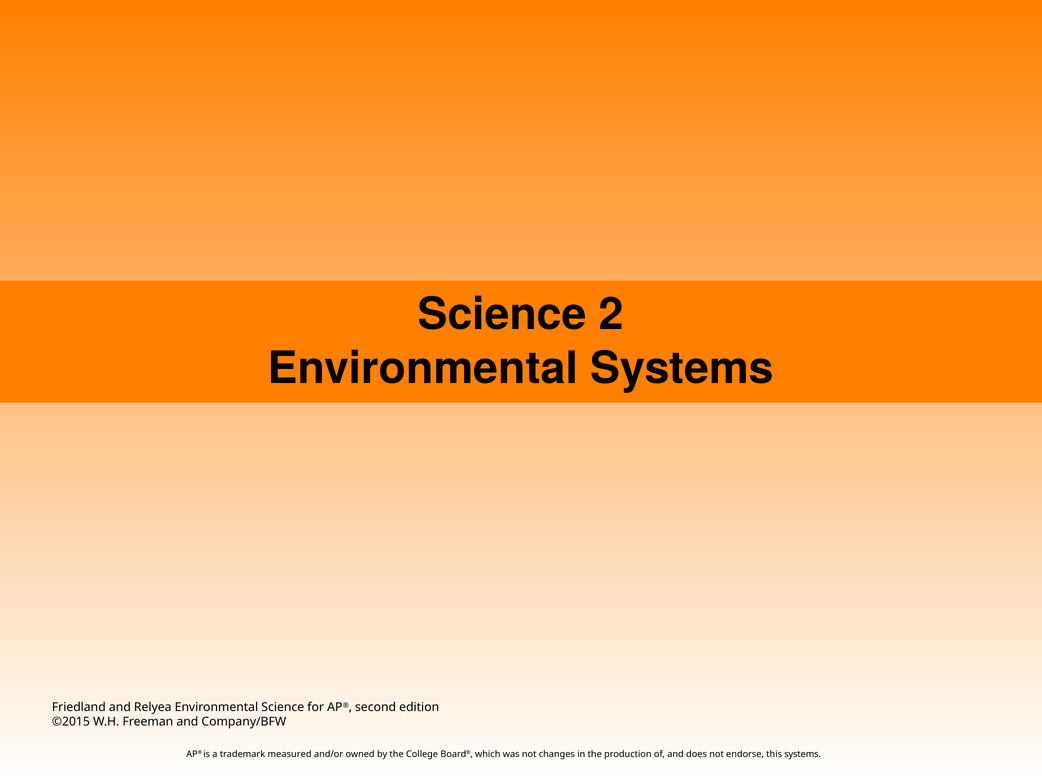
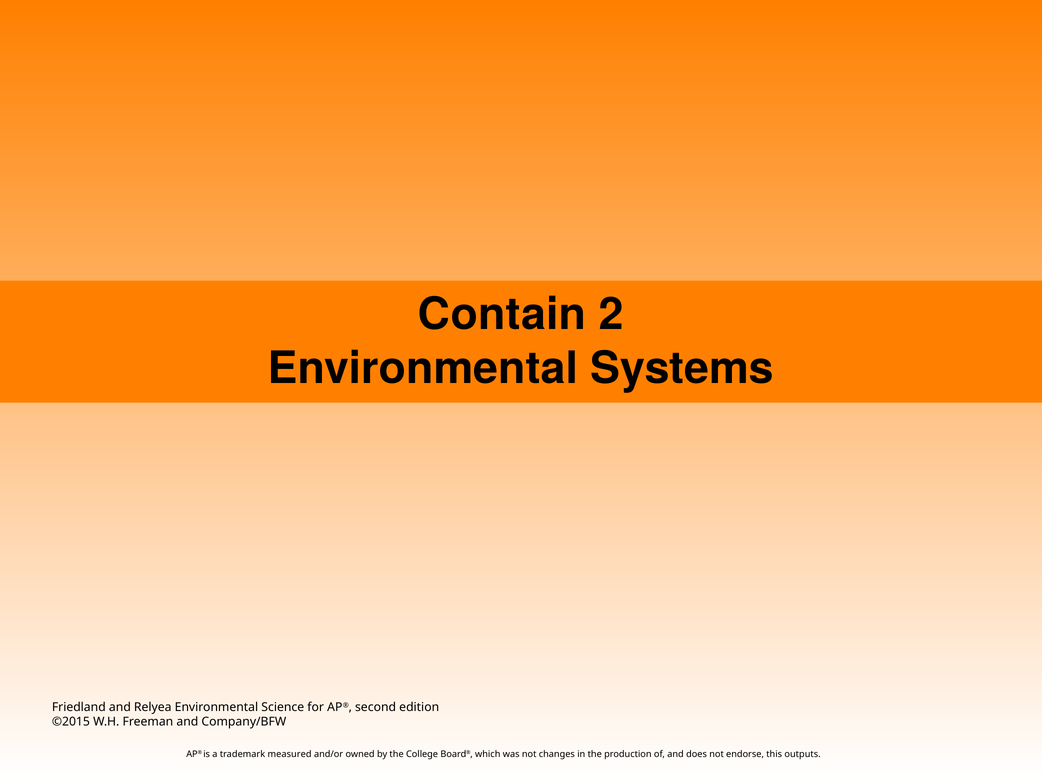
Science at (502, 315): Science -> Contain
this systems: systems -> outputs
